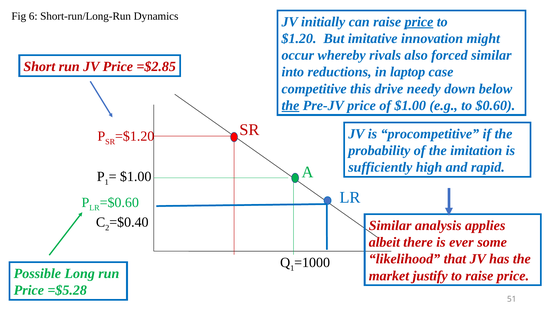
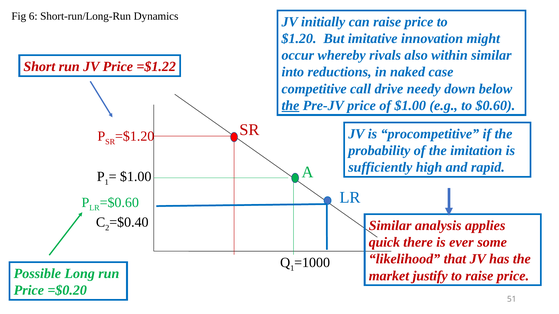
price at (419, 22) underline: present -> none
forced: forced -> within
=$2.85: =$2.85 -> =$1.22
laptop: laptop -> naked
this: this -> call
albeit: albeit -> quick
=$5.28: =$5.28 -> =$0.20
